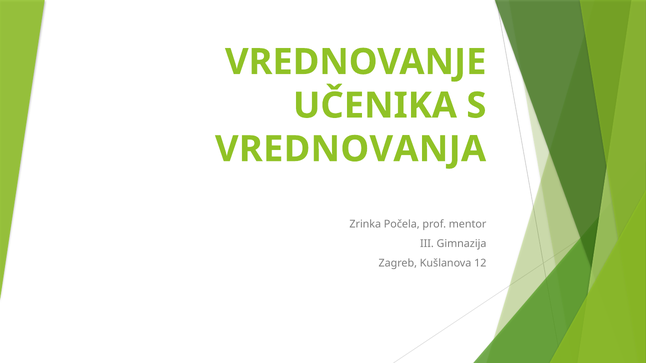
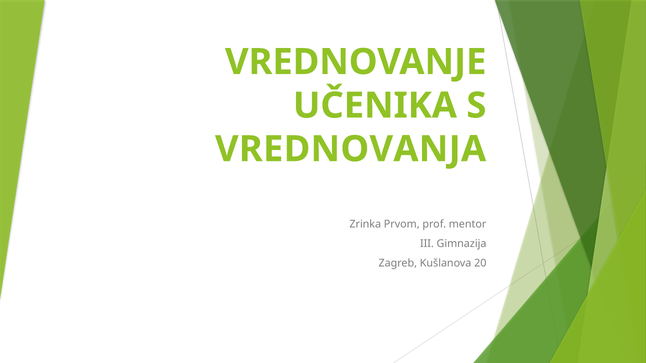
Počela: Počela -> Prvom
12: 12 -> 20
